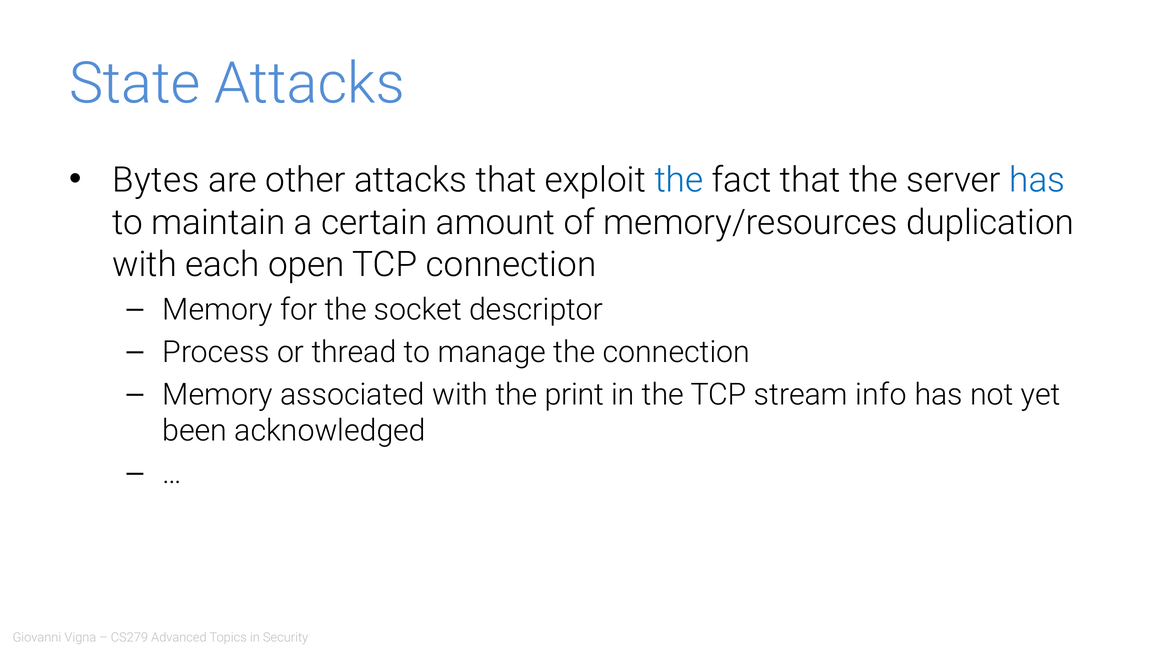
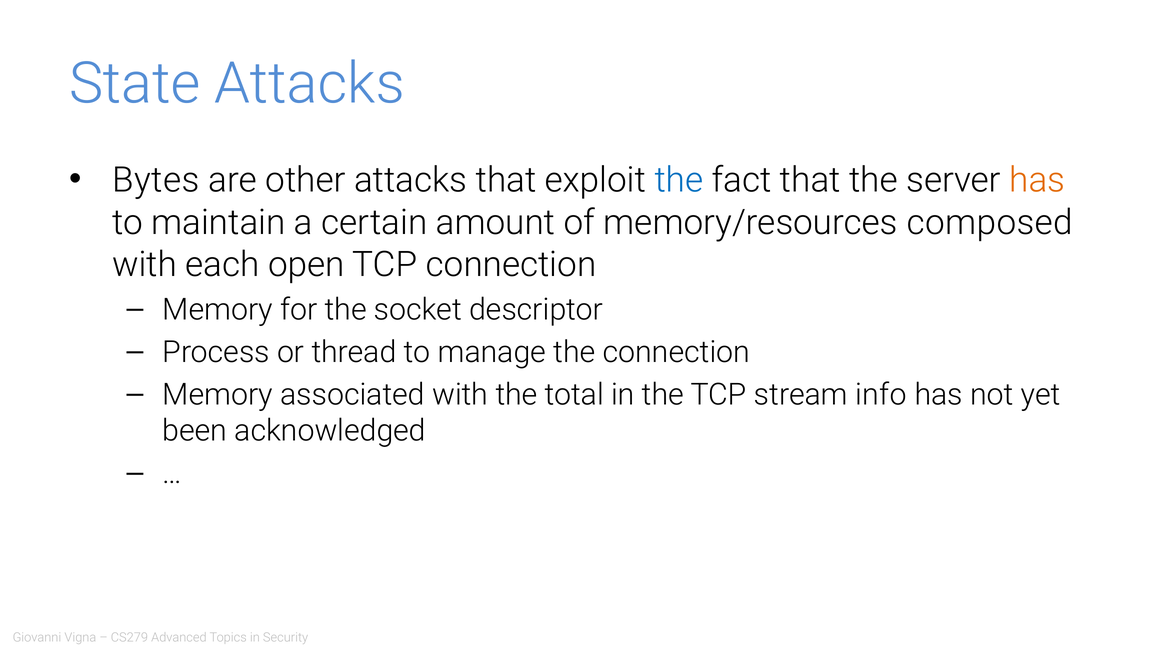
has at (1037, 180) colour: blue -> orange
duplication: duplication -> composed
print: print -> total
